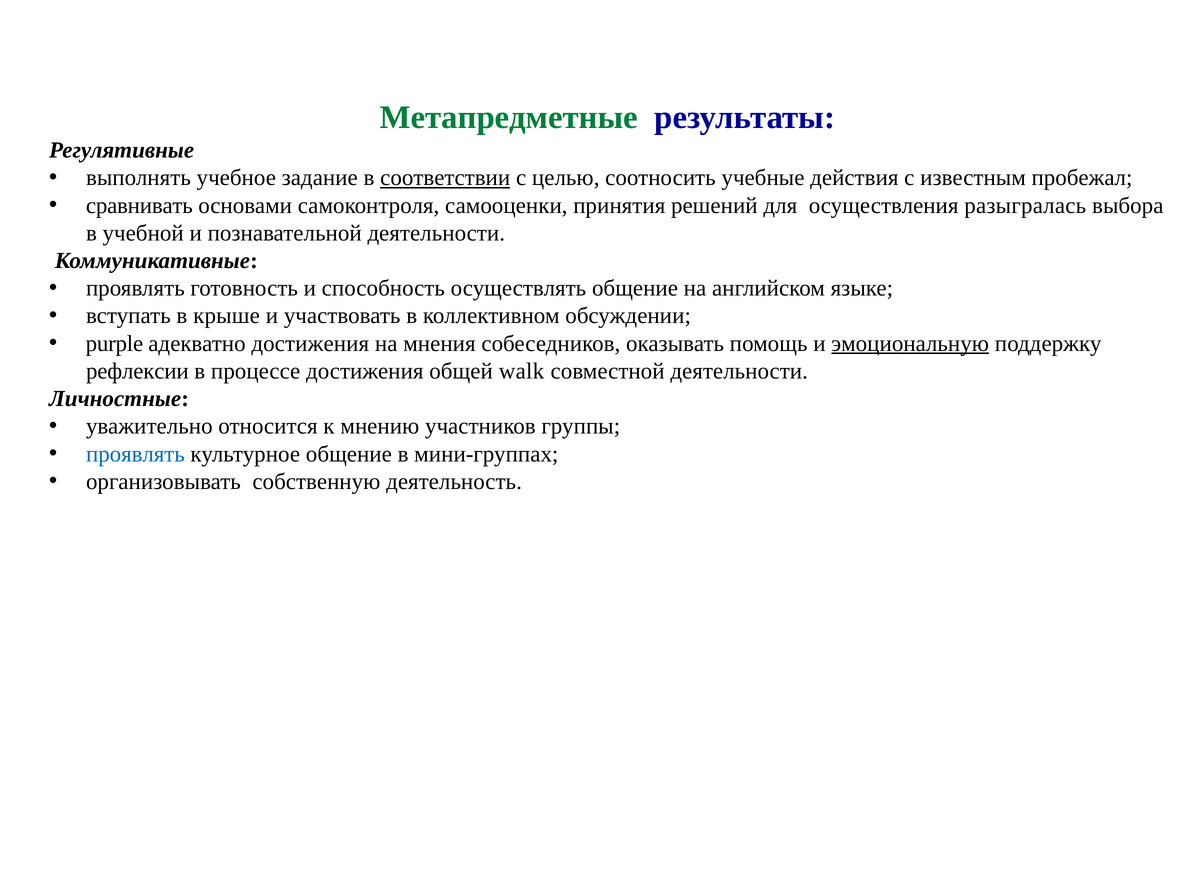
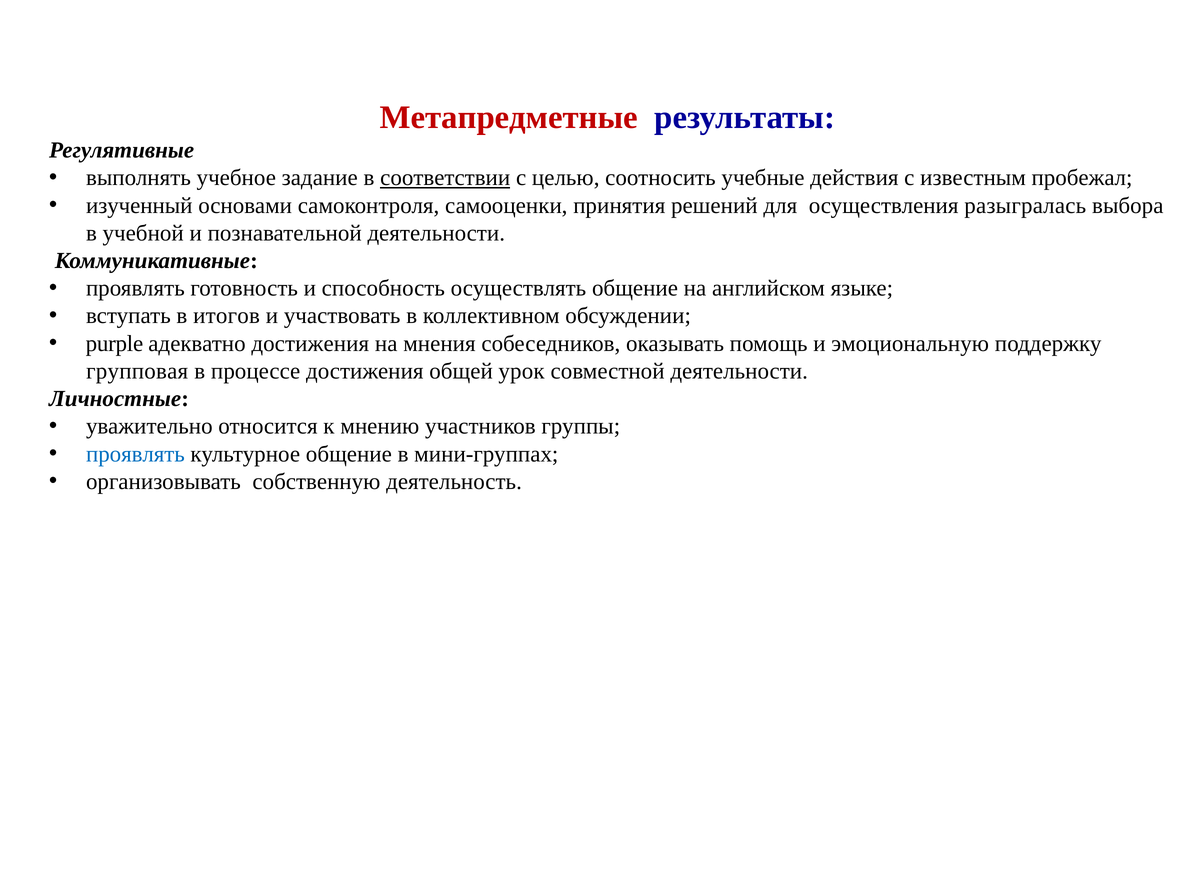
Метапредметные colour: green -> red
сравнивать: сравнивать -> изученный
крыше: крыше -> итогов
эмоциональную underline: present -> none
рефлексии: рефлексии -> групповая
walk: walk -> урок
